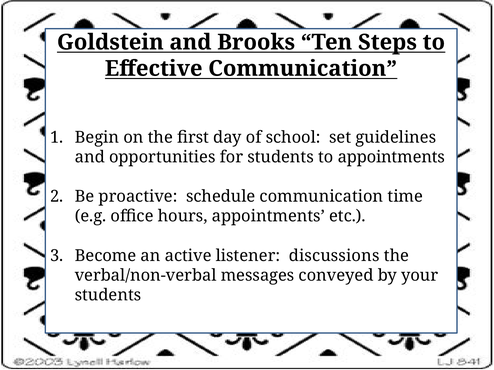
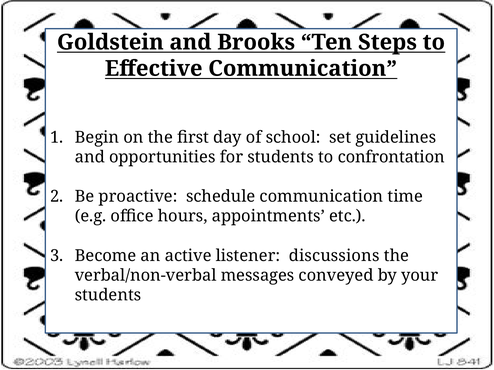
to appointments: appointments -> confrontation
